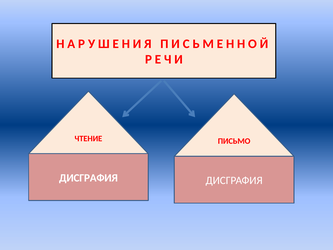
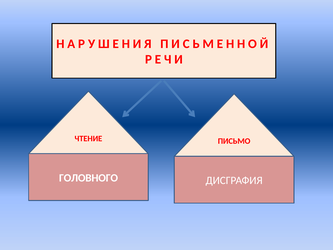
ДИСГРАФИЯ at (88, 178): ДИСГРАФИЯ -> ГОЛОВНОГО
